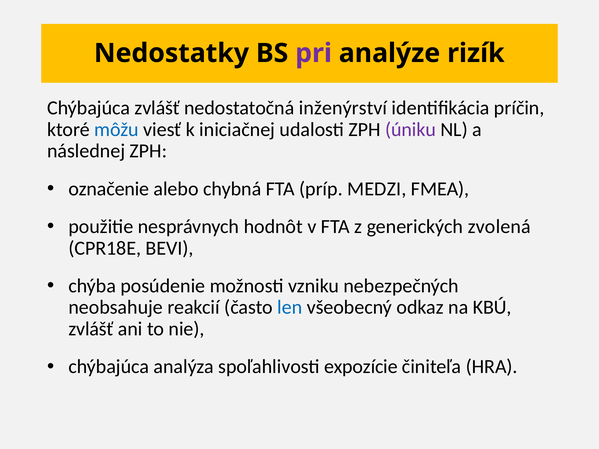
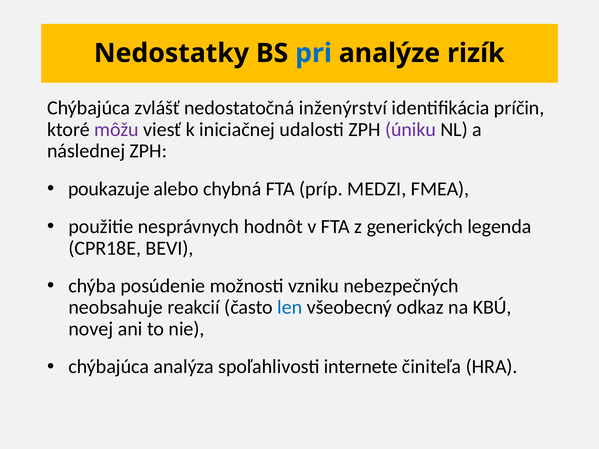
pri colour: purple -> blue
môžu colour: blue -> purple
označenie: označenie -> poukazuje
zvolená: zvolená -> legenda
zvlášť at (91, 329): zvlášť -> novej
expozície: expozície -> internete
